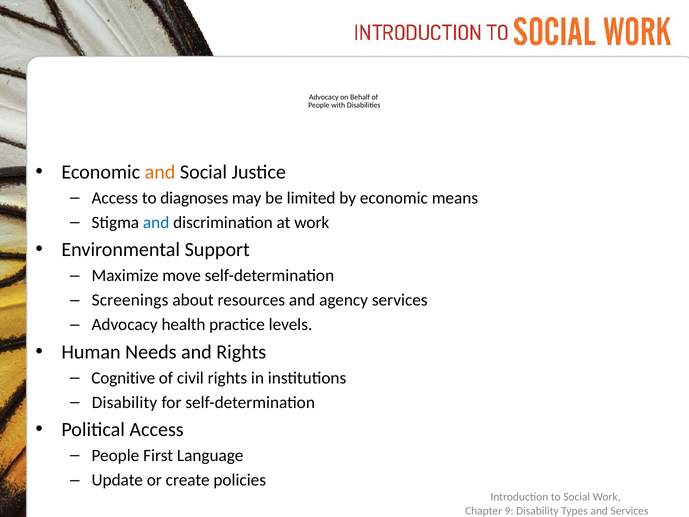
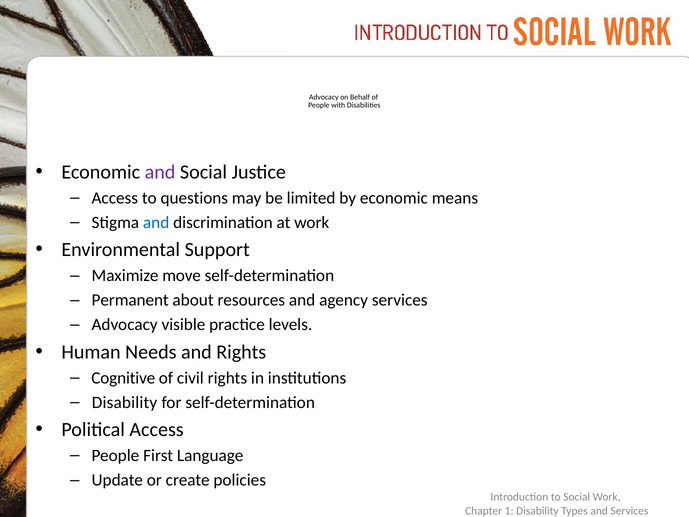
and at (160, 172) colour: orange -> purple
diagnoses: diagnoses -> questions
Screenings: Screenings -> Permanent
health: health -> visible
9: 9 -> 1
